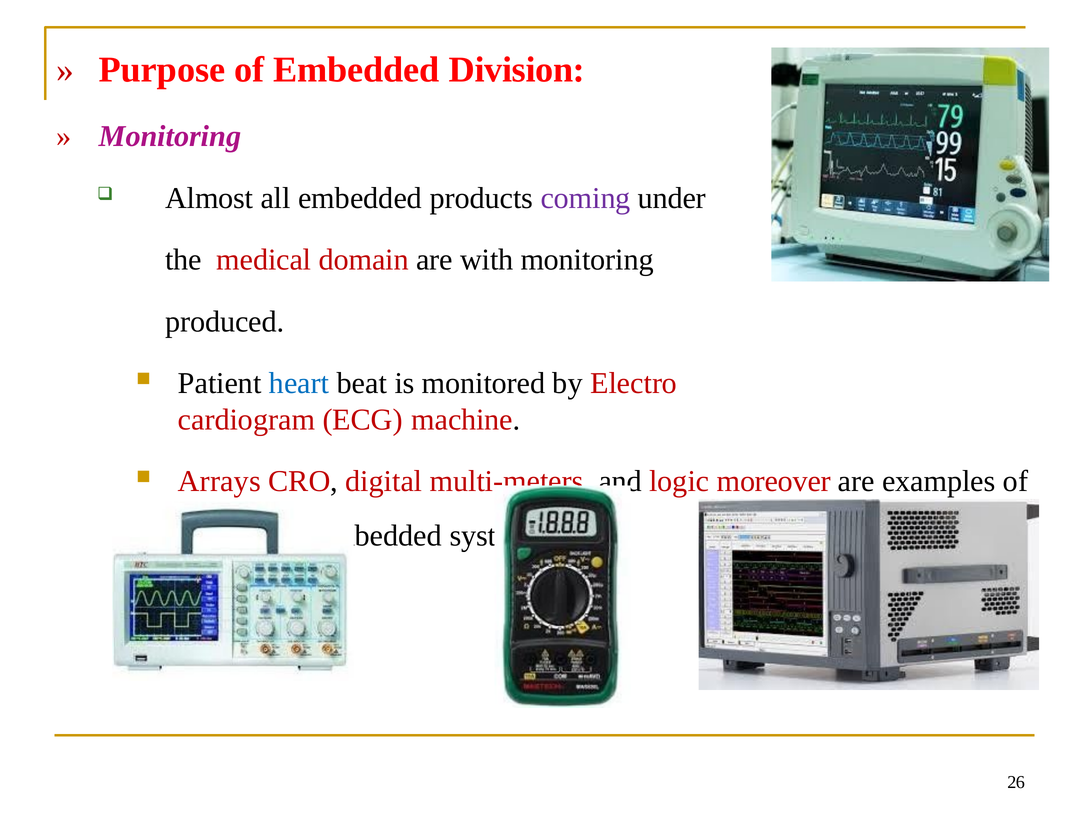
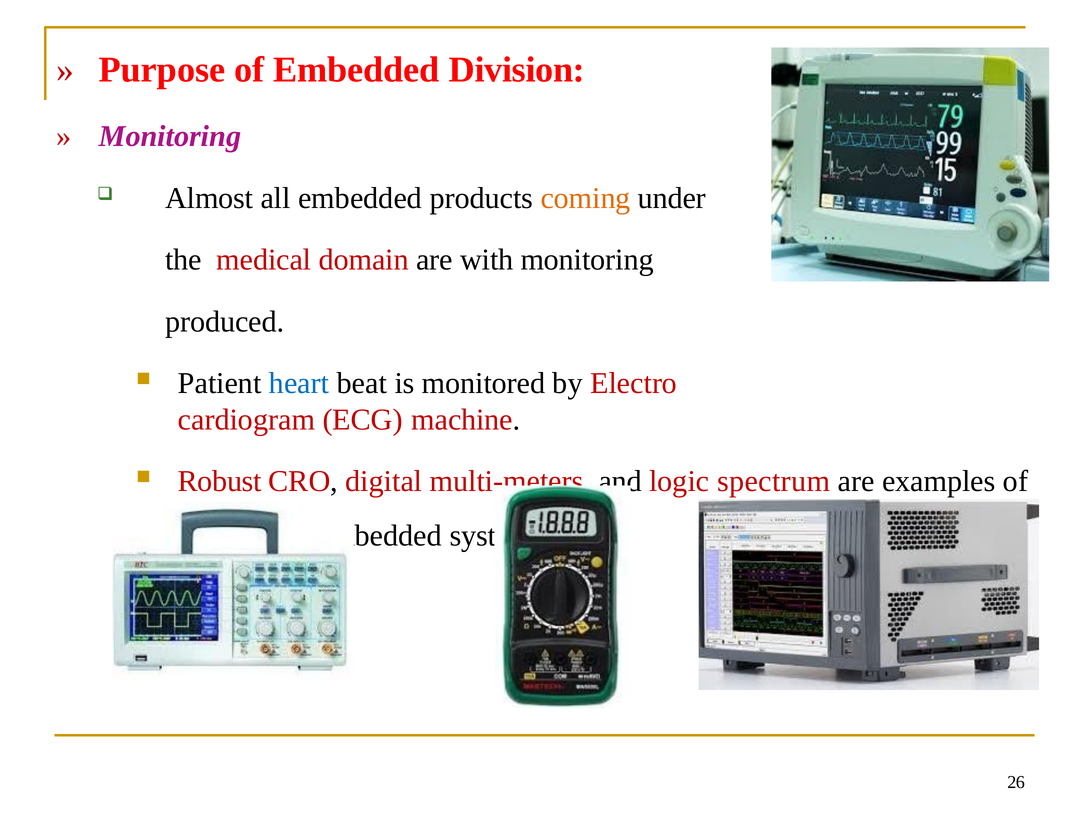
coming colour: purple -> orange
Arrays: Arrays -> Robust
moreover: moreover -> spectrum
